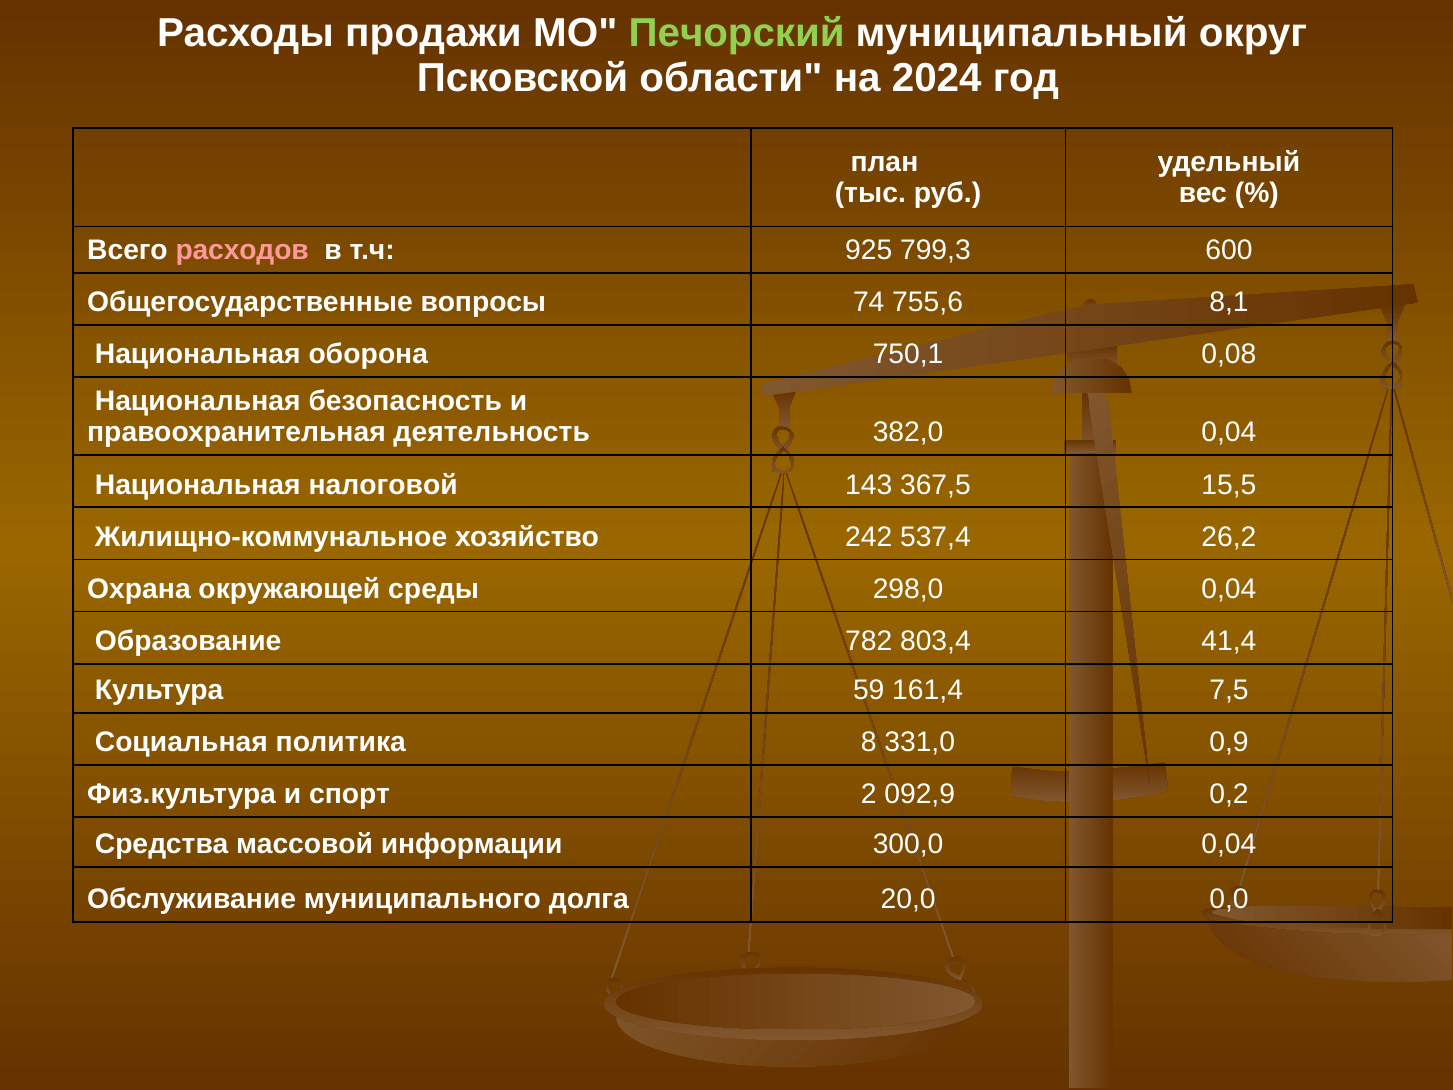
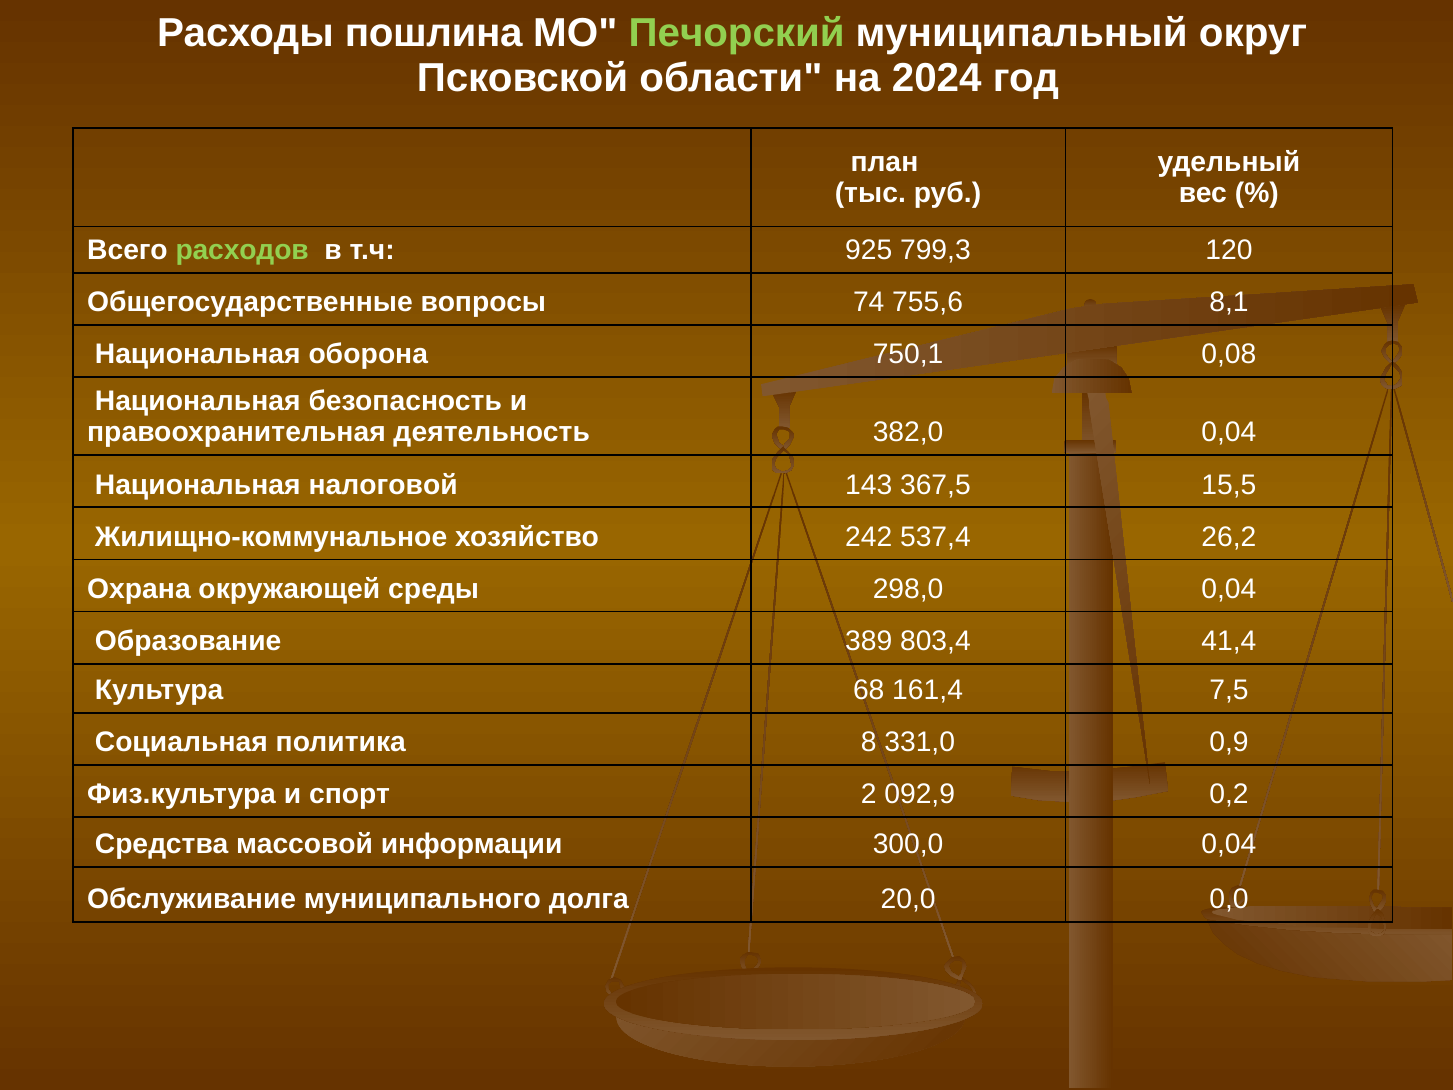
продажи: продажи -> пошлина
расходов colour: pink -> light green
600: 600 -> 120
782: 782 -> 389
59: 59 -> 68
